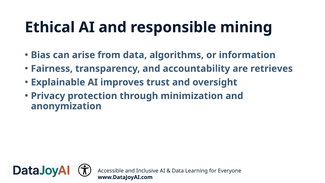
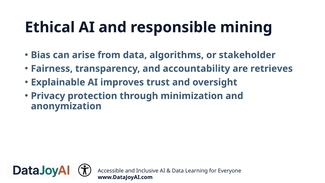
information: information -> stakeholder
